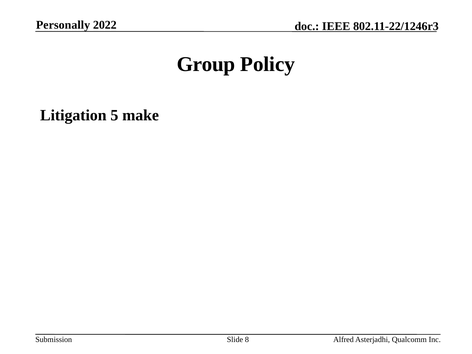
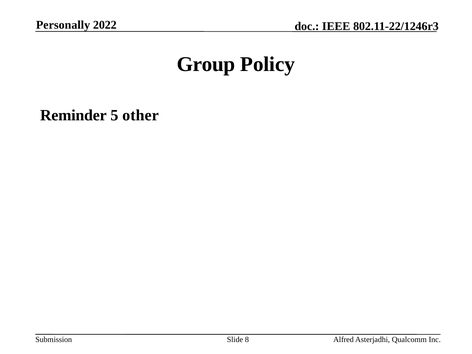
Litigation: Litigation -> Reminder
make: make -> other
